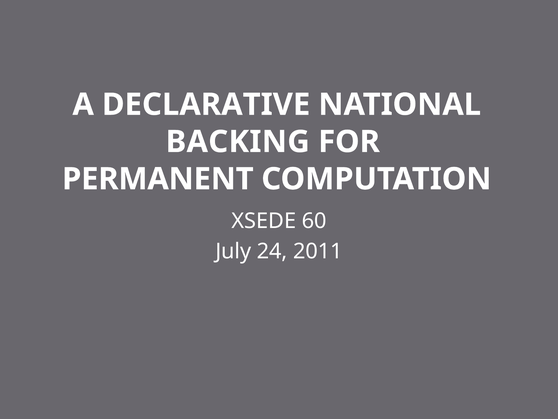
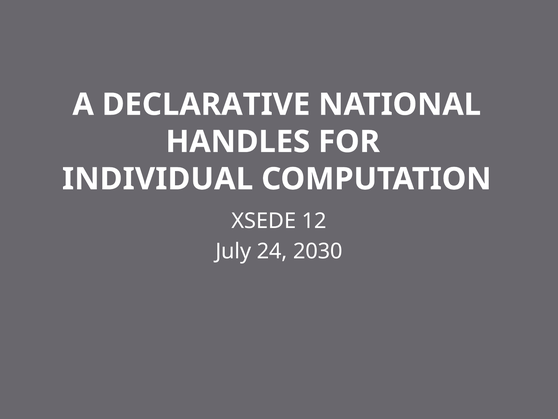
BACKING: BACKING -> HANDLES
PERMANENT: PERMANENT -> INDIVIDUAL
60: 60 -> 12
2011: 2011 -> 2030
